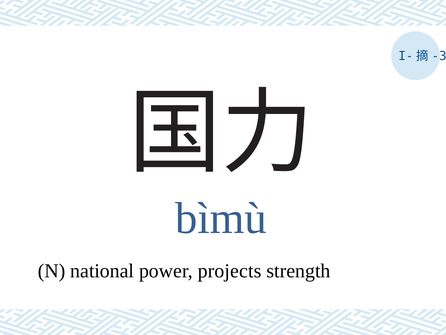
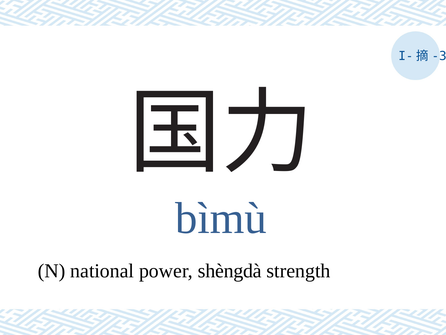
projects: projects -> shèngdà
